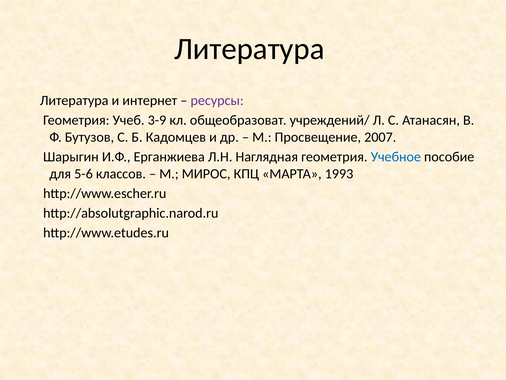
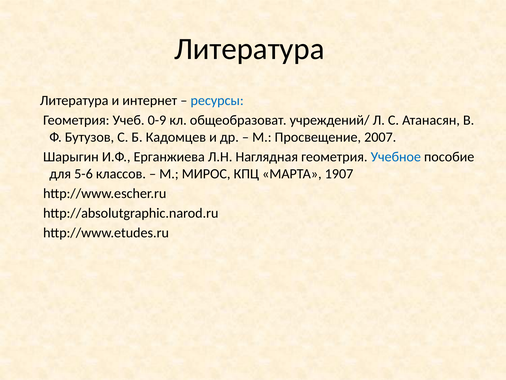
ресурсы colour: purple -> blue
3-9: 3-9 -> 0-9
1993: 1993 -> 1907
